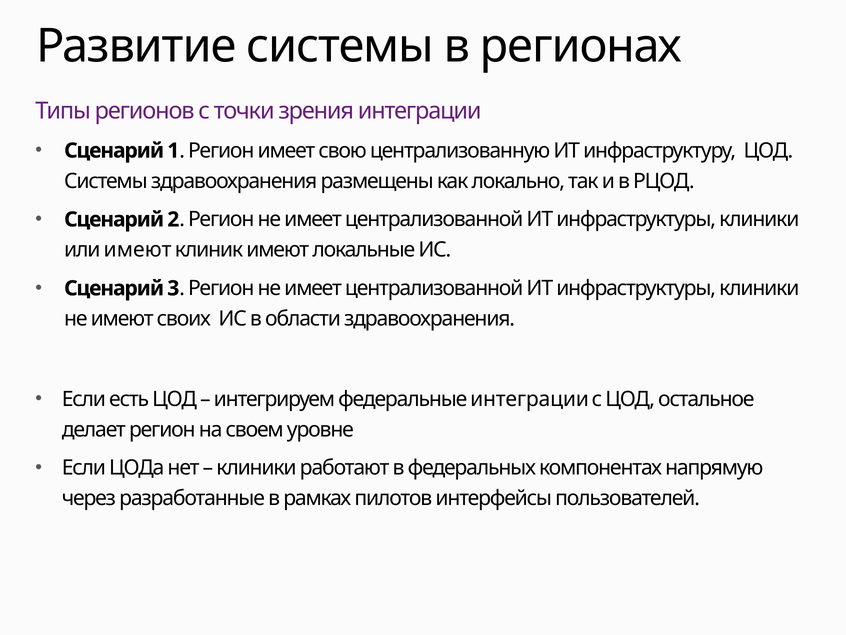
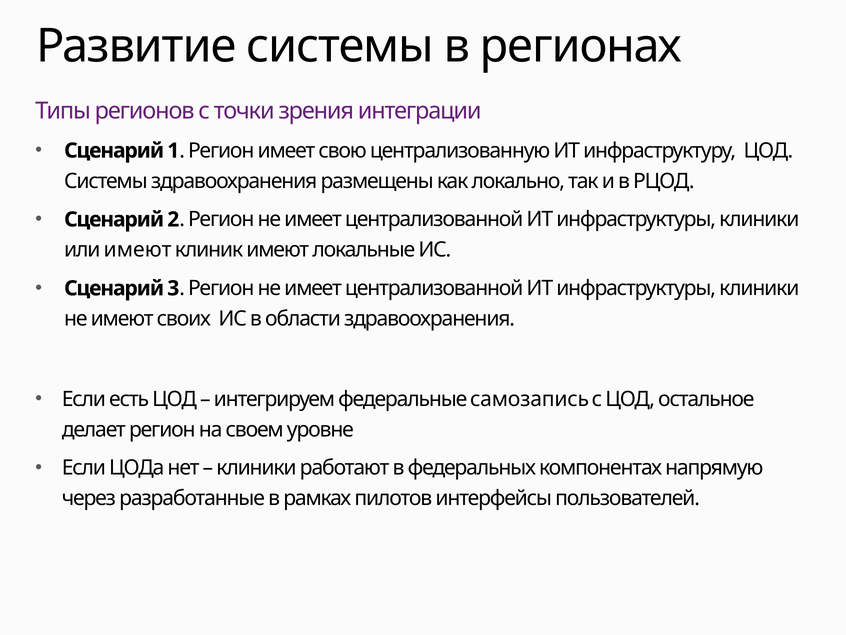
федеральные интеграции: интеграции -> самозапись
